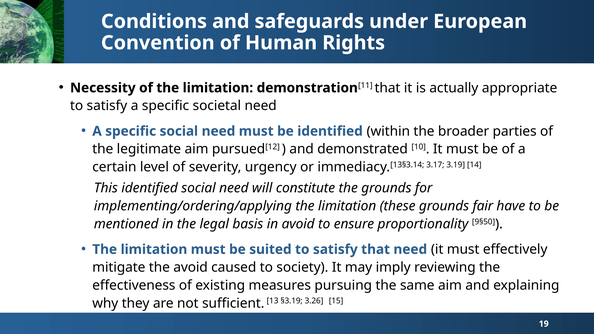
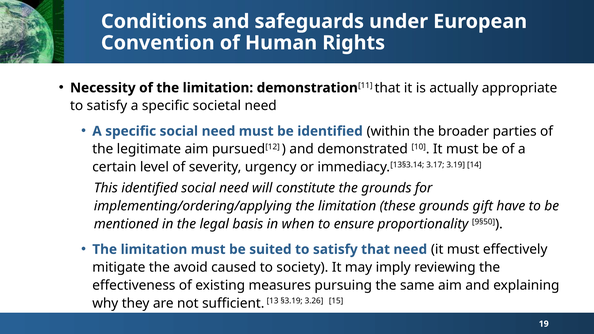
fair: fair -> gift
in avoid: avoid -> when
